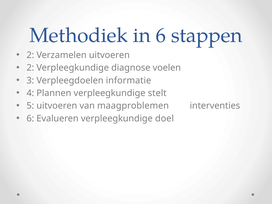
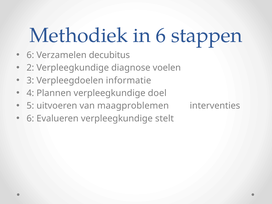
2 at (30, 55): 2 -> 6
Verzamelen uitvoeren: uitvoeren -> decubitus
stelt: stelt -> doel
doel: doel -> stelt
